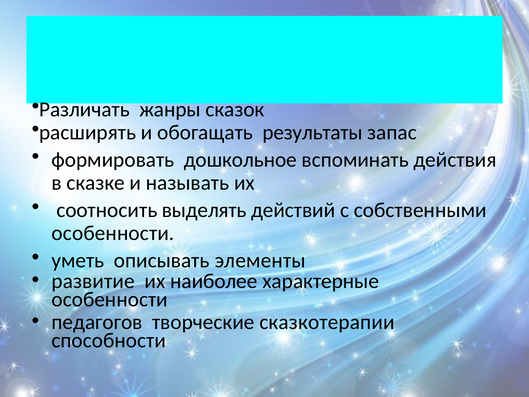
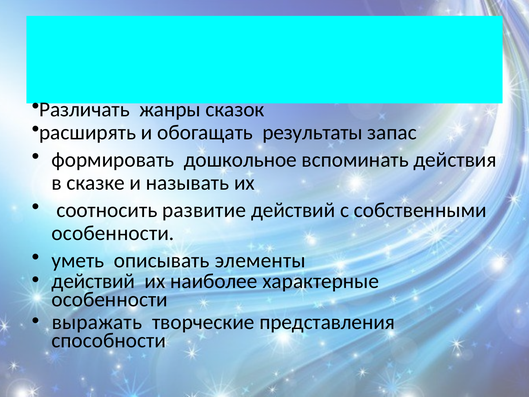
выделять: выделять -> развитие
развитие at (93, 281): развитие -> действий
педагогов: педагогов -> выражать
сказкотерапии: сказкотерапии -> представления
